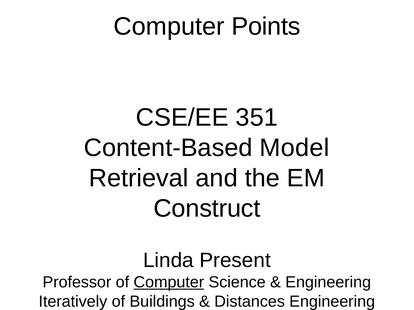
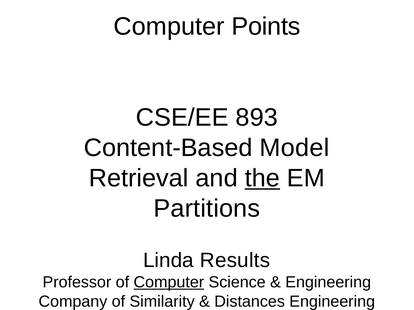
351: 351 -> 893
the underline: none -> present
Construct: Construct -> Partitions
Present: Present -> Results
Iteratively: Iteratively -> Company
Buildings: Buildings -> Similarity
